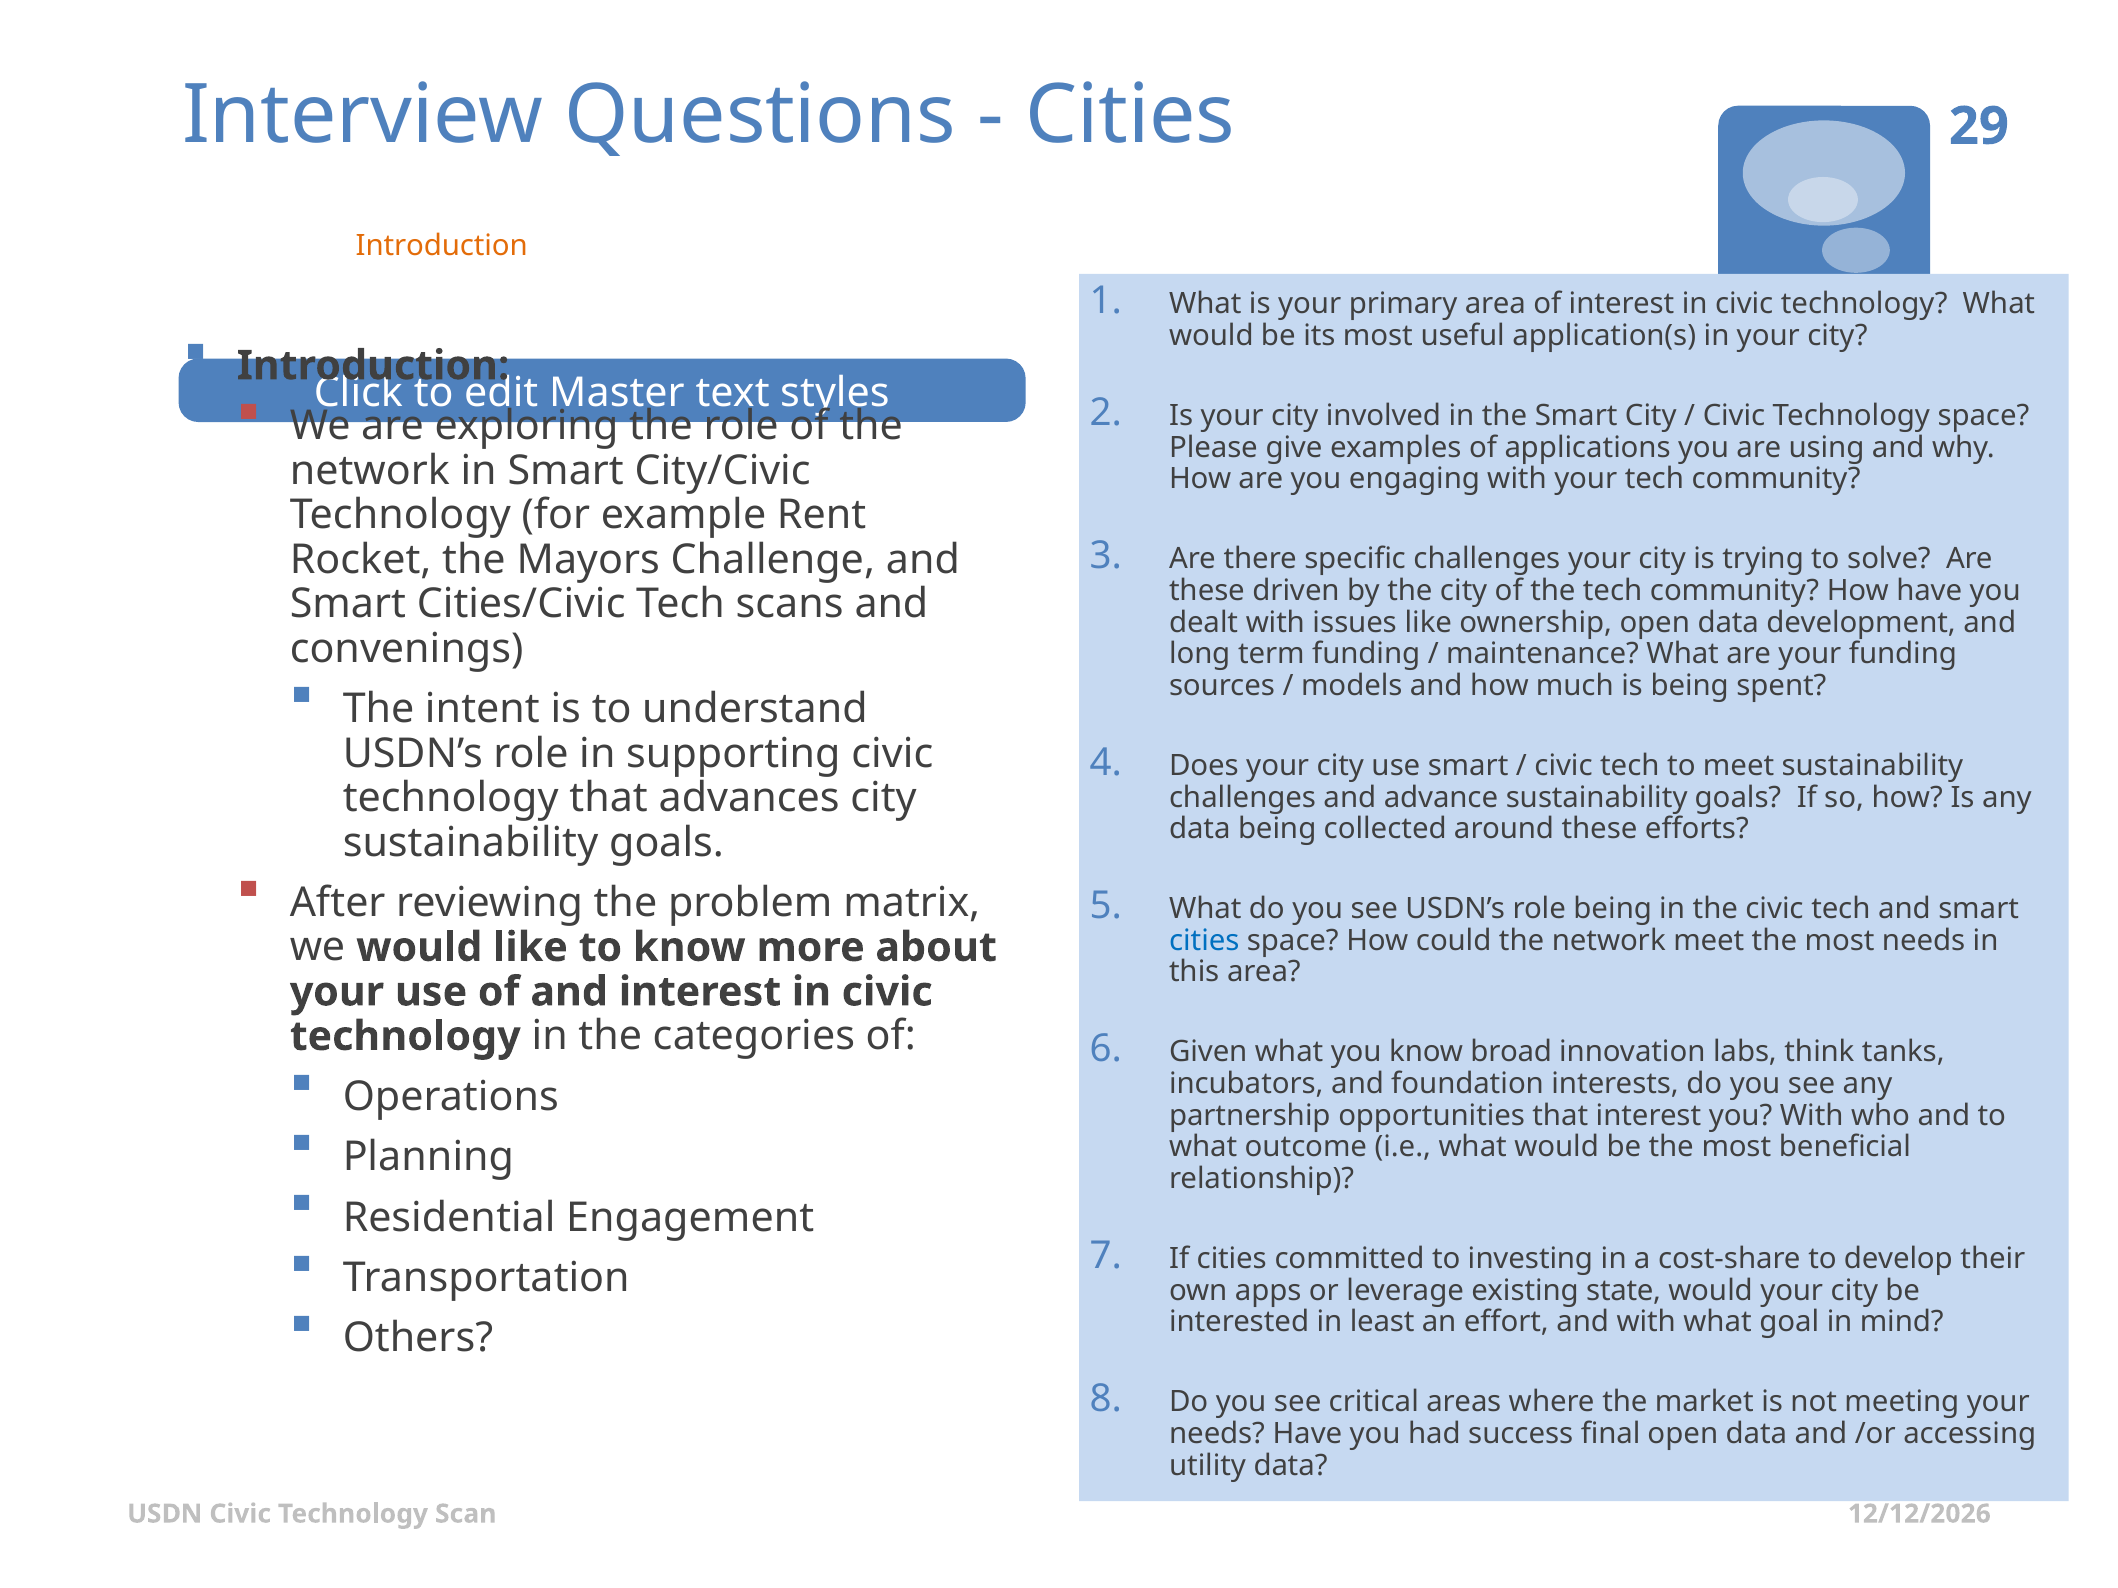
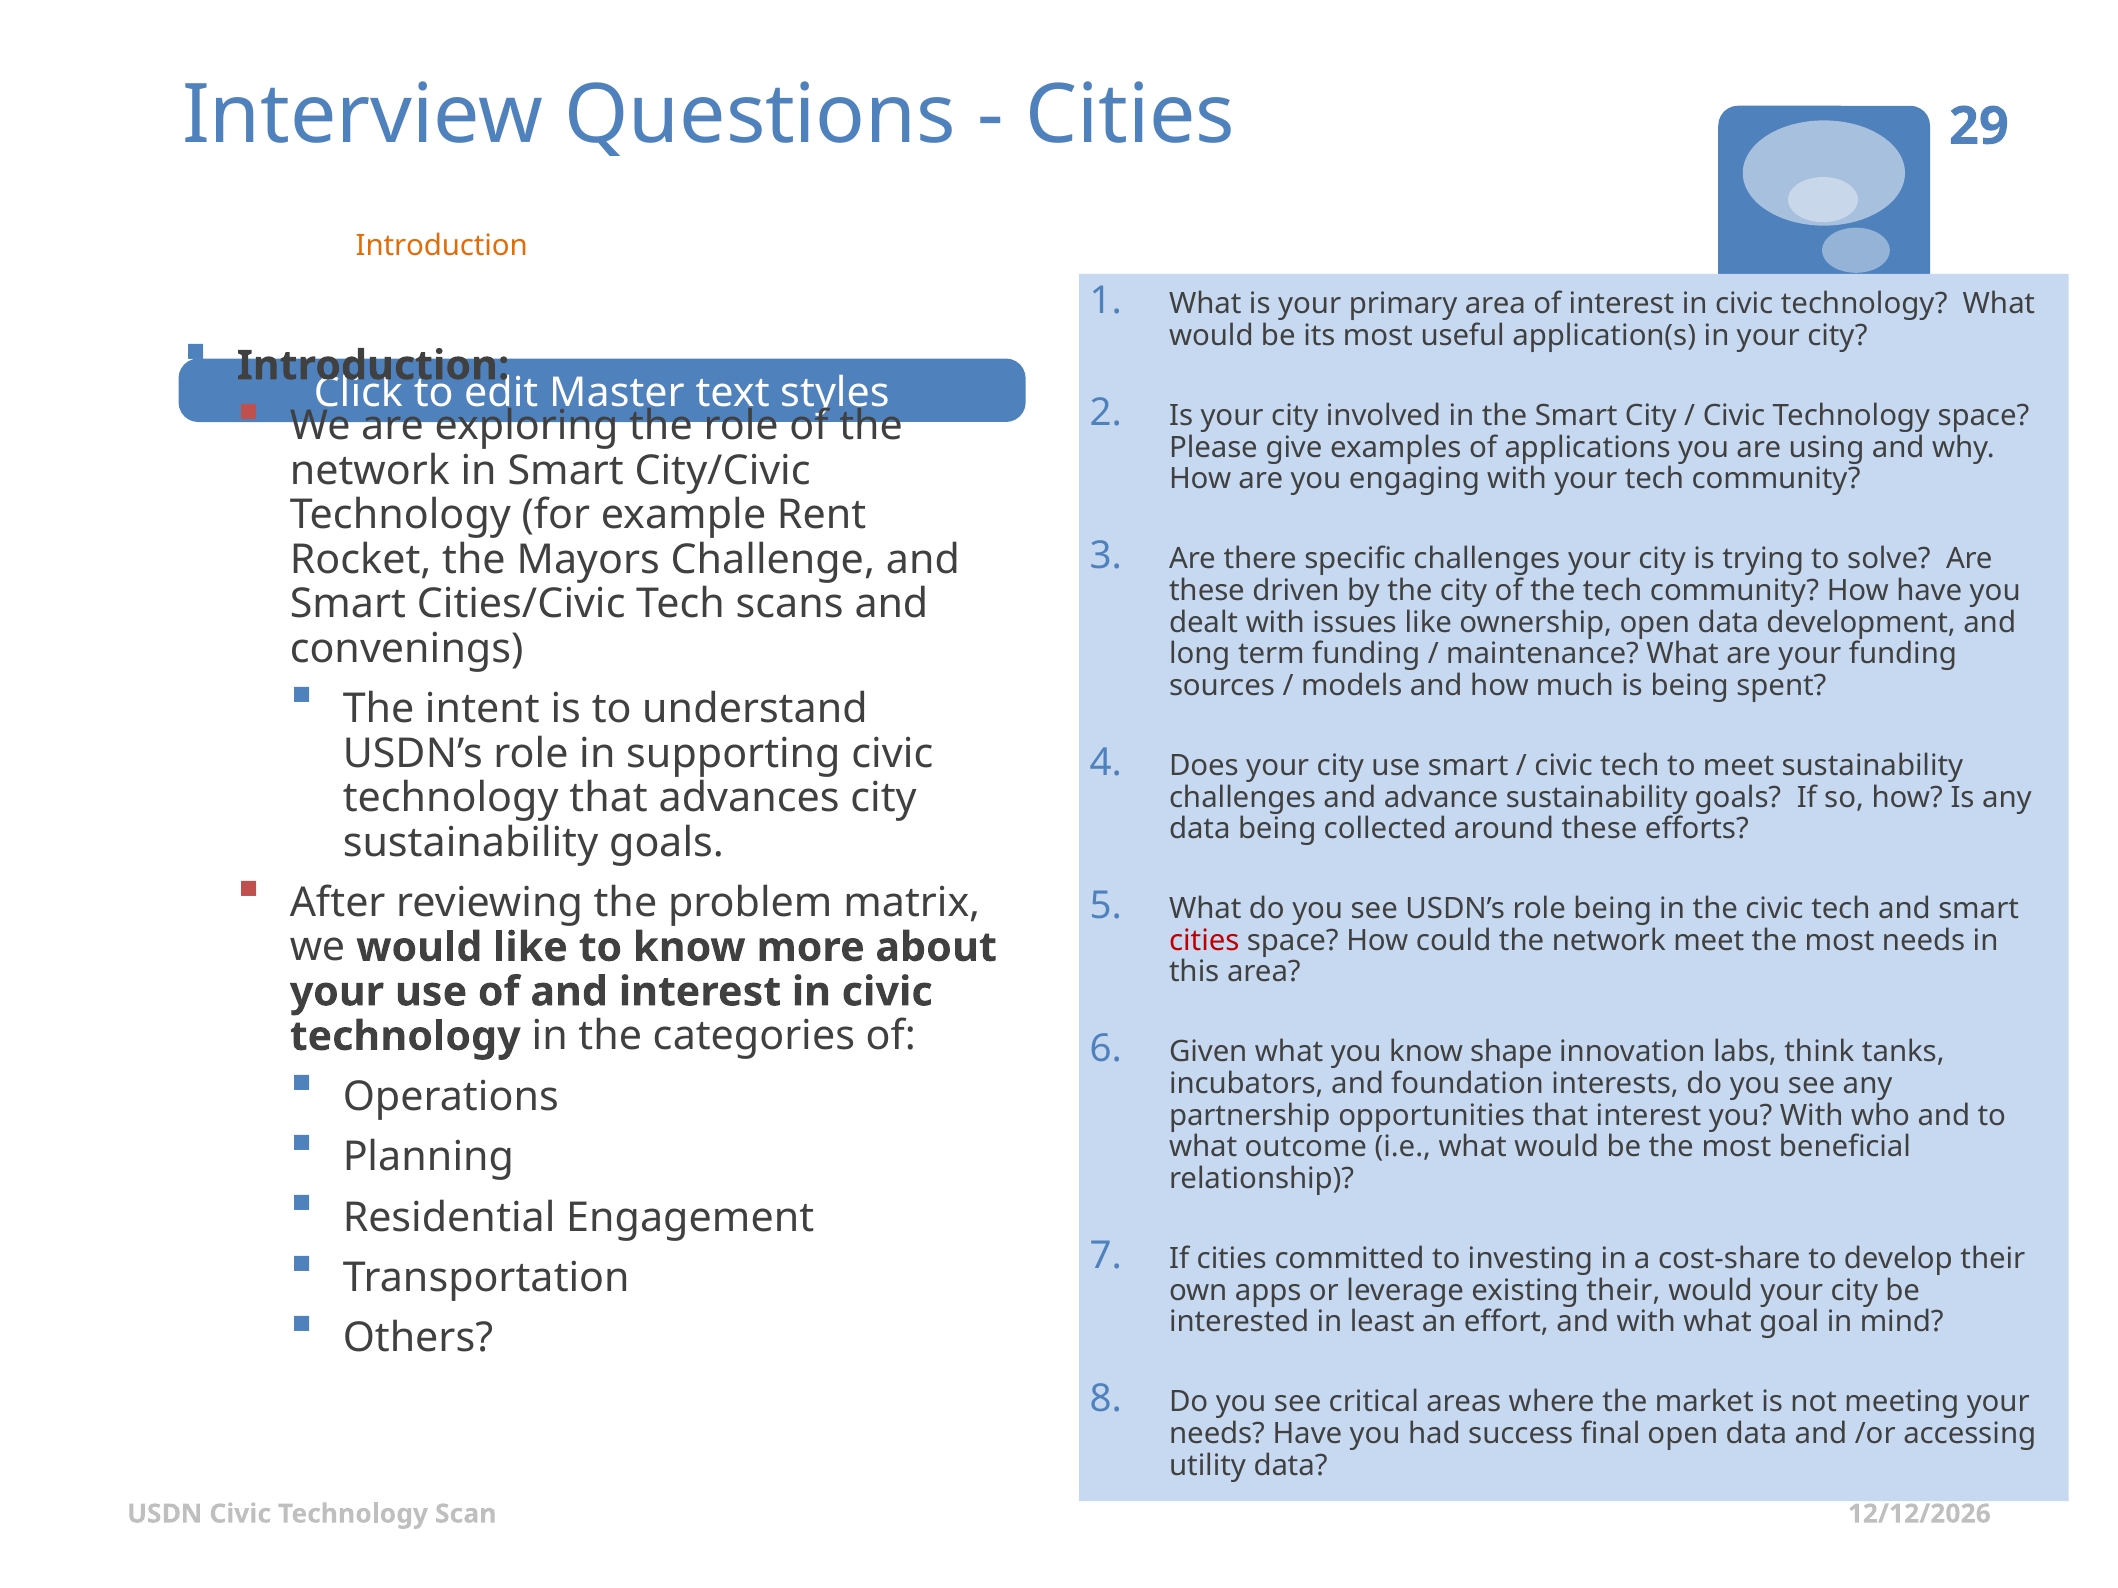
cities at (1204, 941) colour: blue -> red
broad: broad -> shape
existing state: state -> their
